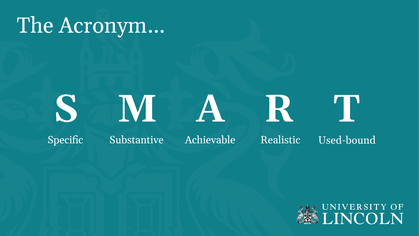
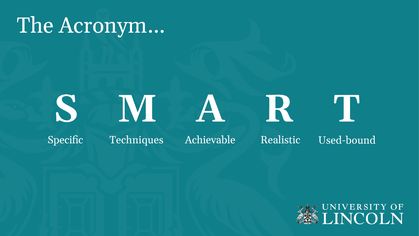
Substantive: Substantive -> Techniques
